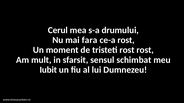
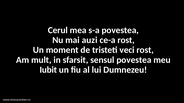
s-a drumului: drumului -> povestea
fara: fara -> auzi
tristeti rost: rost -> veci
sensul schimbat: schimbat -> povestea
